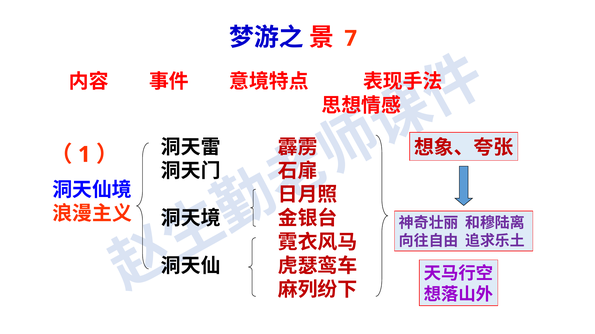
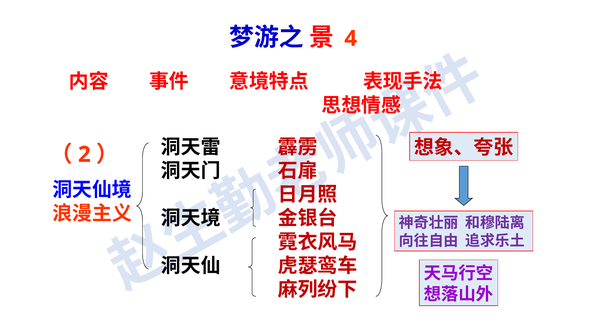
7: 7 -> 4
1: 1 -> 2
